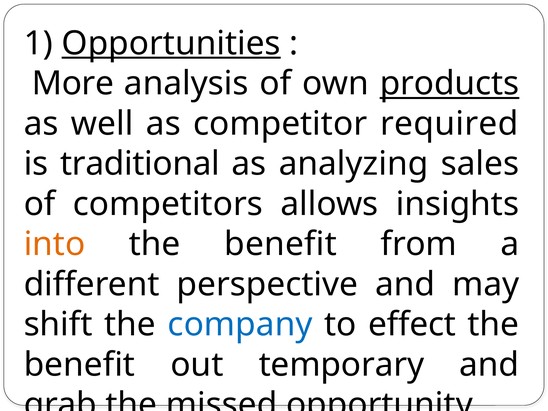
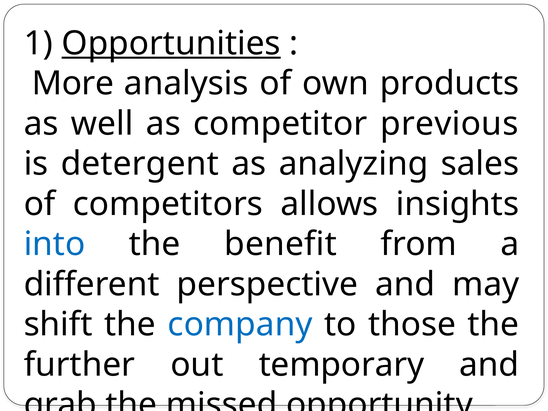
products underline: present -> none
required: required -> previous
traditional: traditional -> detergent
into colour: orange -> blue
effect: effect -> those
benefit at (79, 365): benefit -> further
